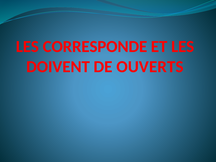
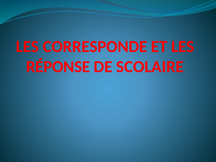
DOIVENT: DOIVENT -> RÉPONSE
OUVERTS: OUVERTS -> SCOLAIRE
